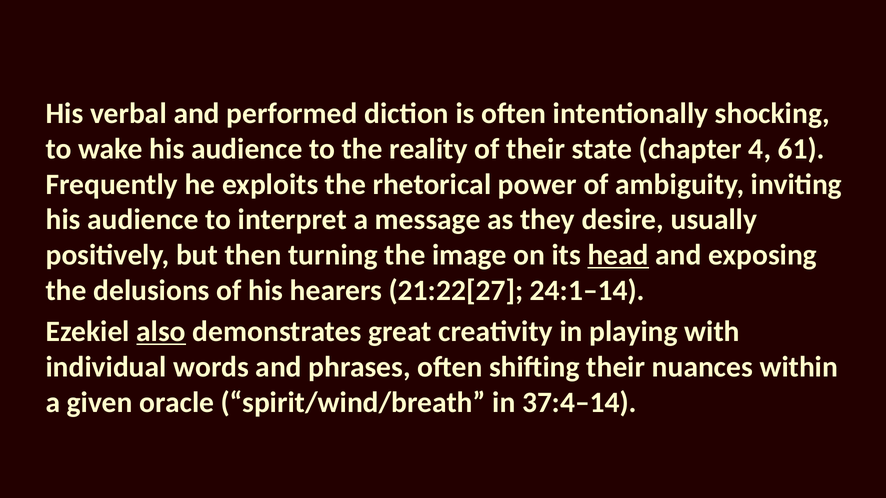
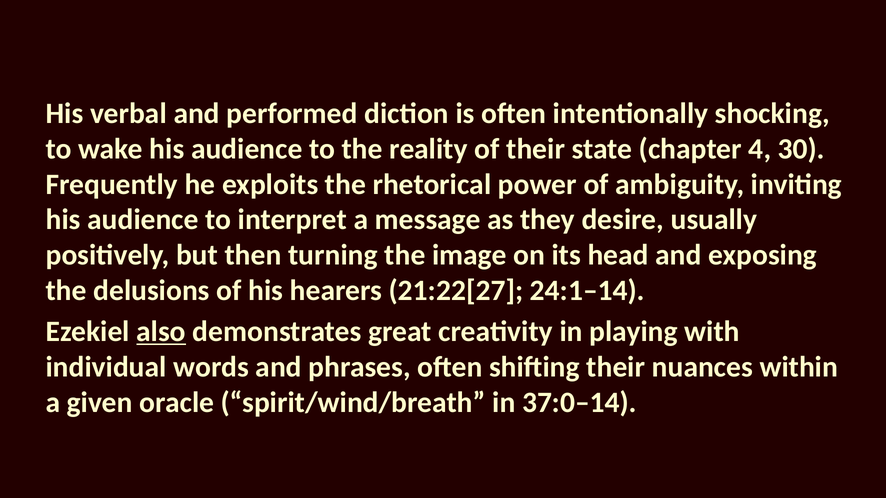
61: 61 -> 30
head underline: present -> none
37:4–14: 37:4–14 -> 37:0–14
